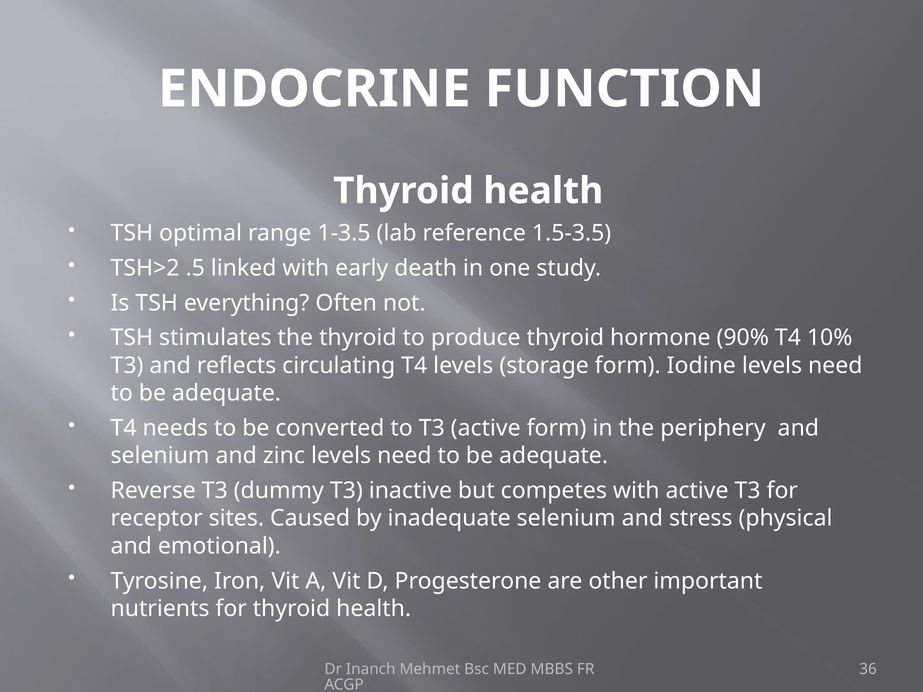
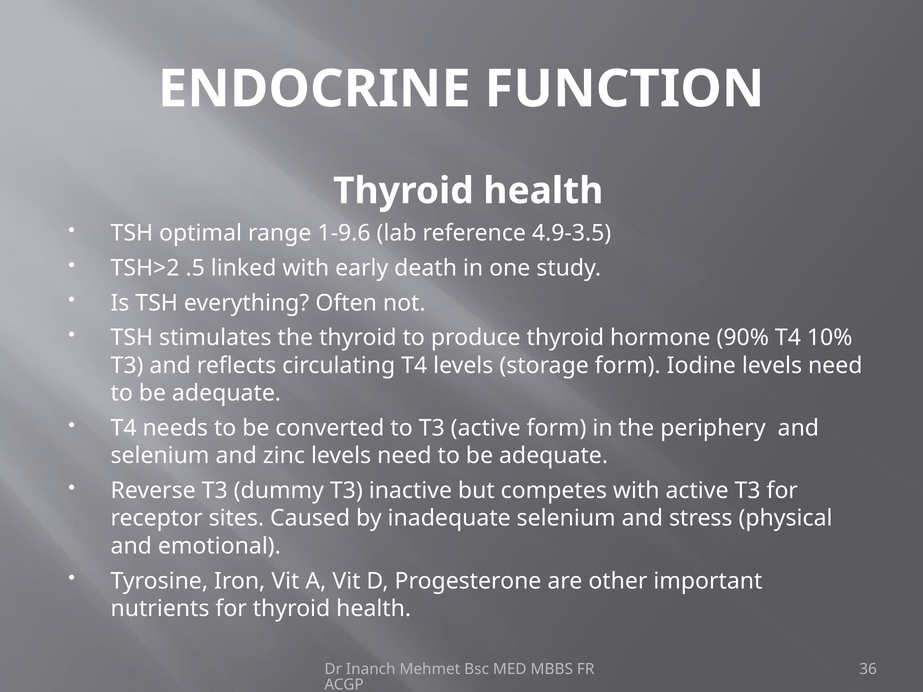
1-3.5: 1-3.5 -> 1-9.6
1.5-3.5: 1.5-3.5 -> 4.9-3.5
